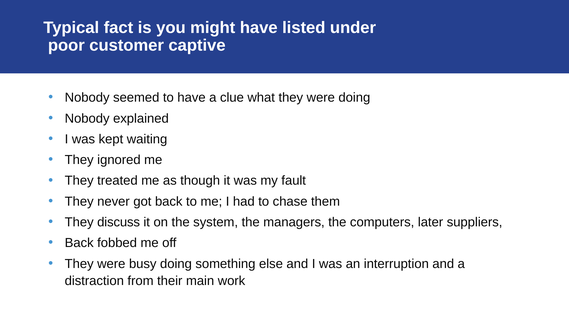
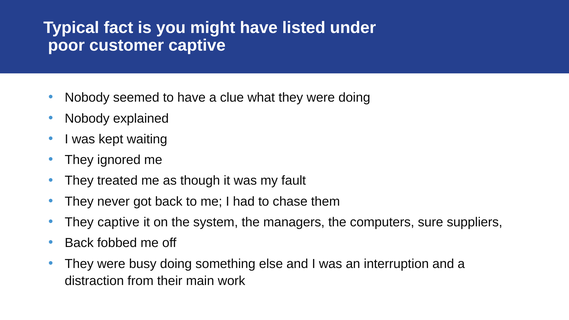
They discuss: discuss -> captive
later: later -> sure
